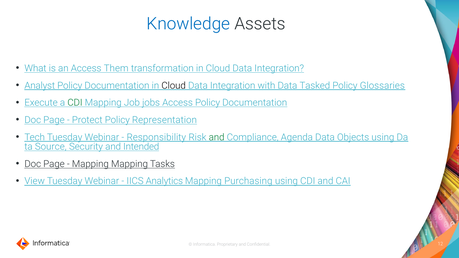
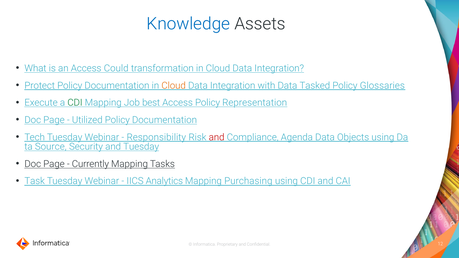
Them: Them -> Could
Analyst: Analyst -> Protect
Cloud at (174, 86) colour: black -> orange
jobs: jobs -> best
Access Policy Documentation: Documentation -> Representation
Protect: Protect -> Utilized
Representation at (164, 120): Representation -> Documentation
and at (217, 137) colour: green -> red
and Intended: Intended -> Tuesday
Mapping at (90, 164): Mapping -> Currently
View: View -> Task
